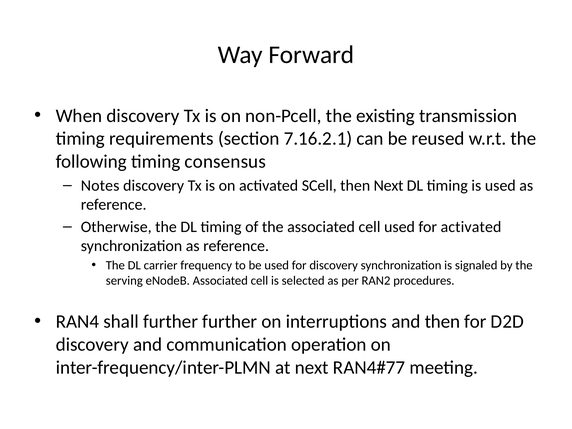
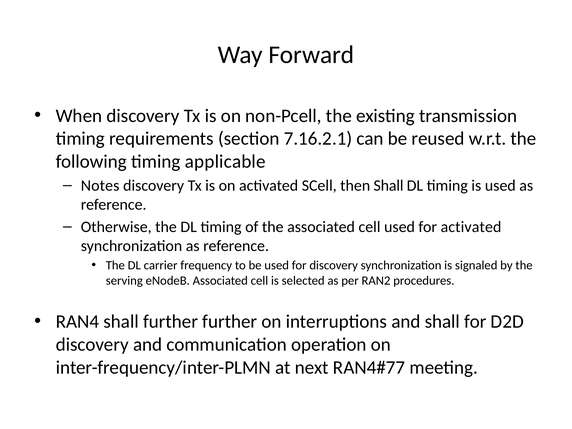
consensus: consensus -> applicable
then Next: Next -> Shall
and then: then -> shall
